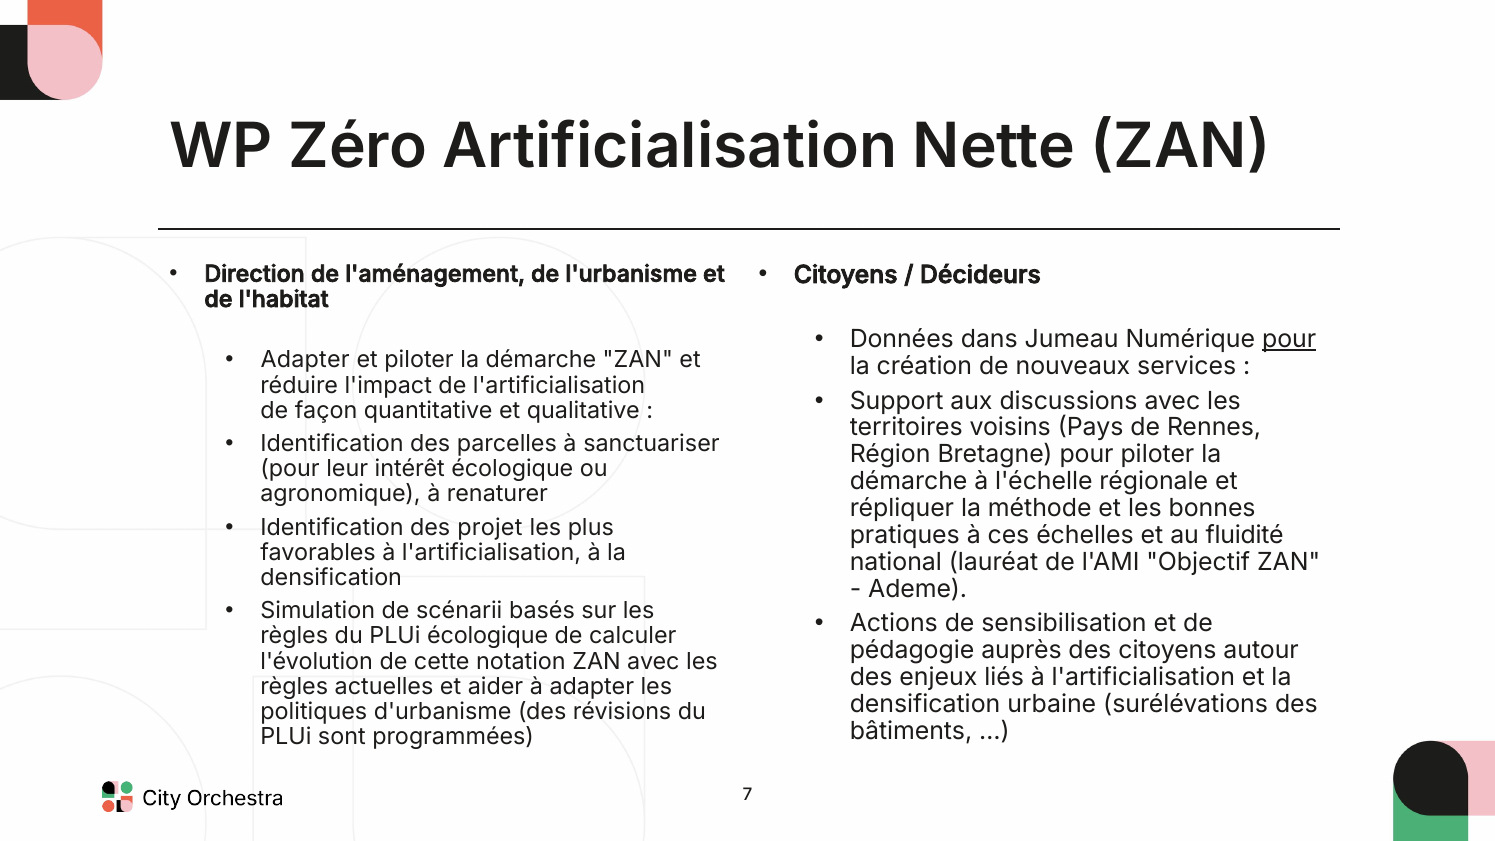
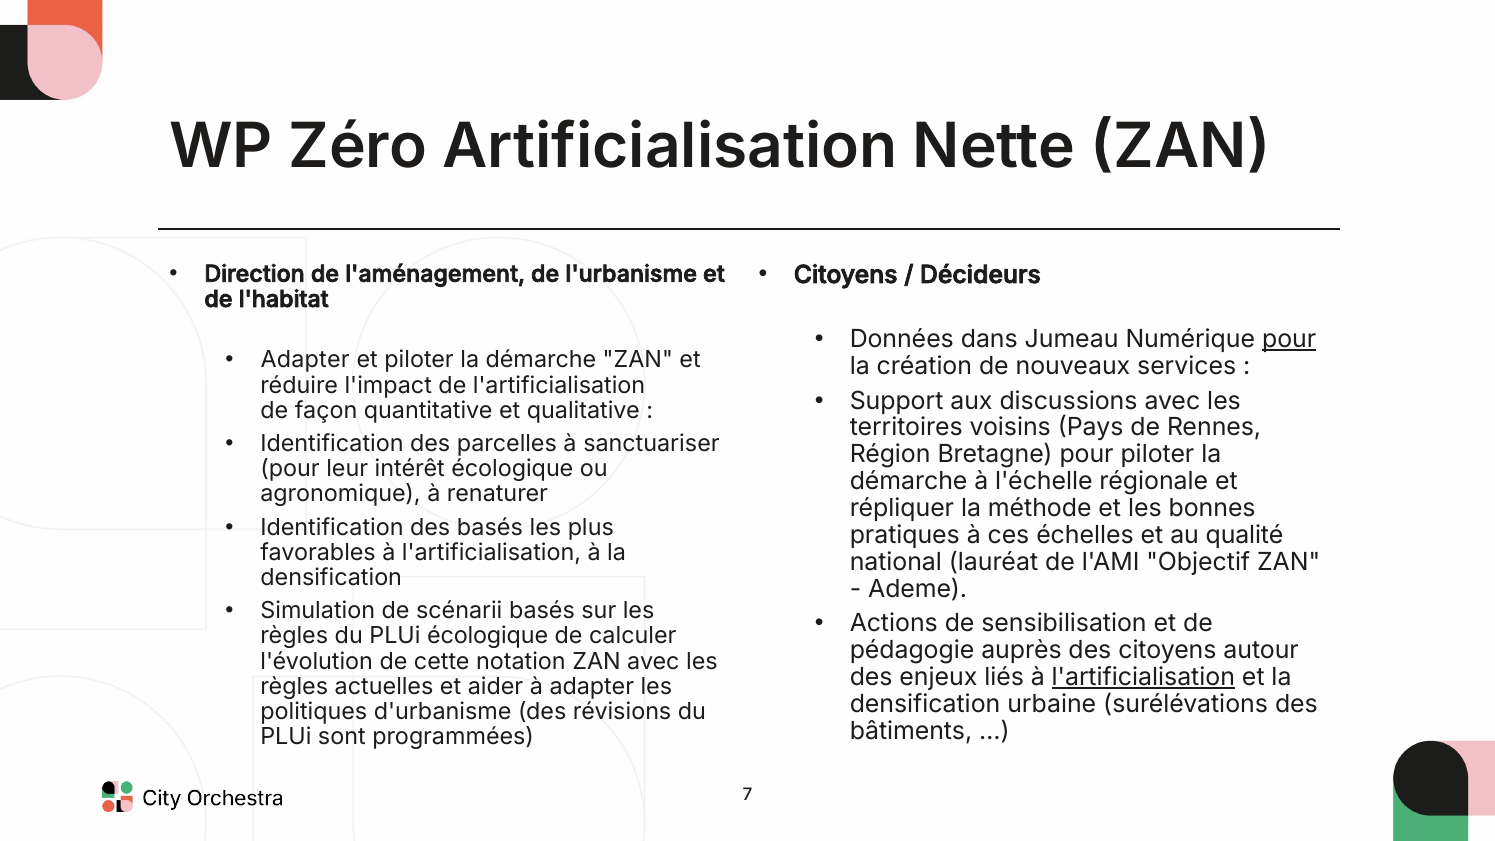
des projet: projet -> basés
fluidité: fluidité -> qualité
l'artificialisation at (1143, 677) underline: none -> present
